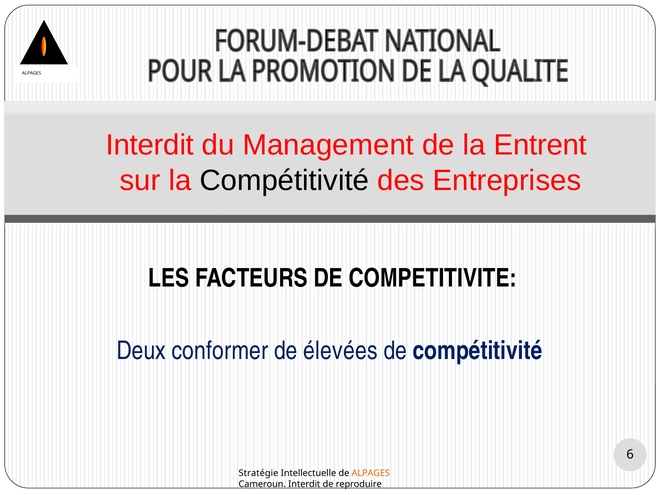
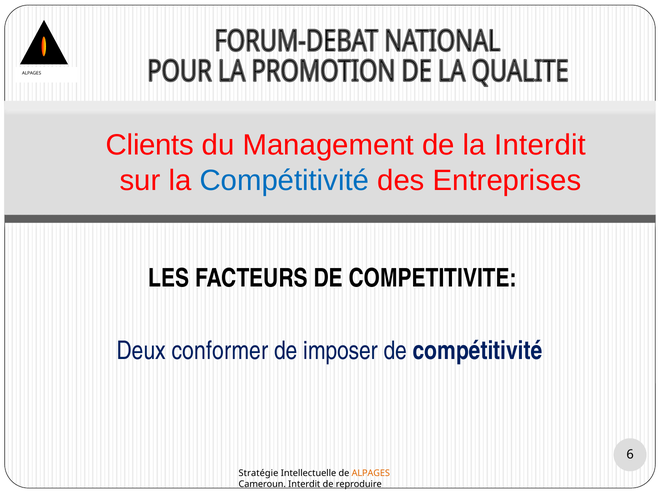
Interdit at (150, 145): Interdit -> Clients
la Entrent: Entrent -> Interdit
Compétitivité at (284, 180) colour: black -> blue
élevées: élevées -> imposer
